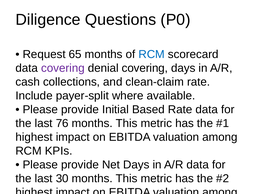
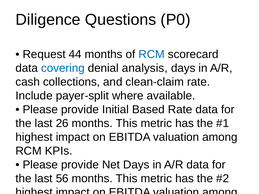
65: 65 -> 44
covering at (63, 68) colour: purple -> blue
denial covering: covering -> analysis
76: 76 -> 26
30: 30 -> 56
